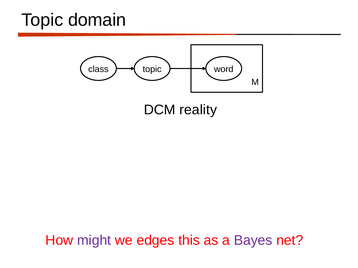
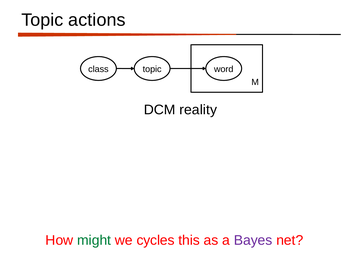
domain: domain -> actions
might colour: purple -> green
edges: edges -> cycles
